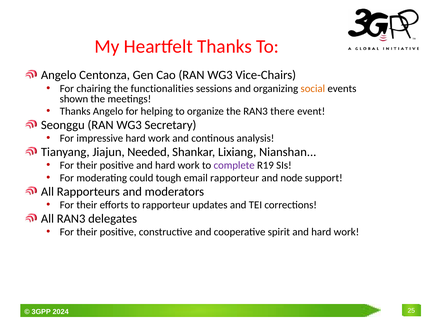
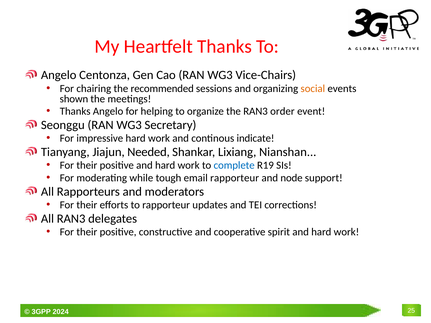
functionalities: functionalities -> recommended
there: there -> order
analysis: analysis -> indicate
complete colour: purple -> blue
could: could -> while
